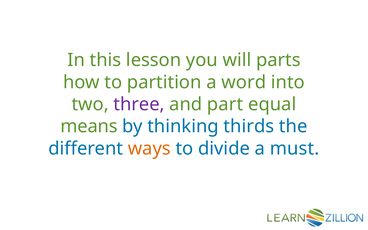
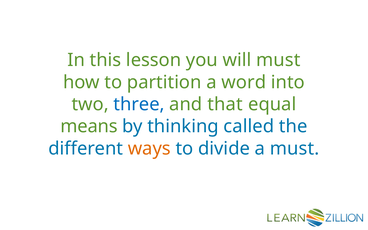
will parts: parts -> must
three colour: purple -> blue
part: part -> that
thirds: thirds -> called
